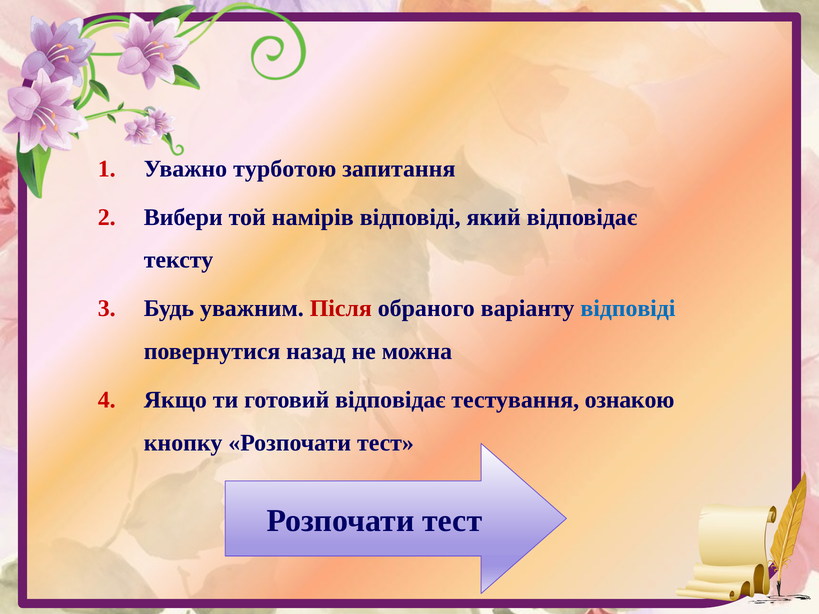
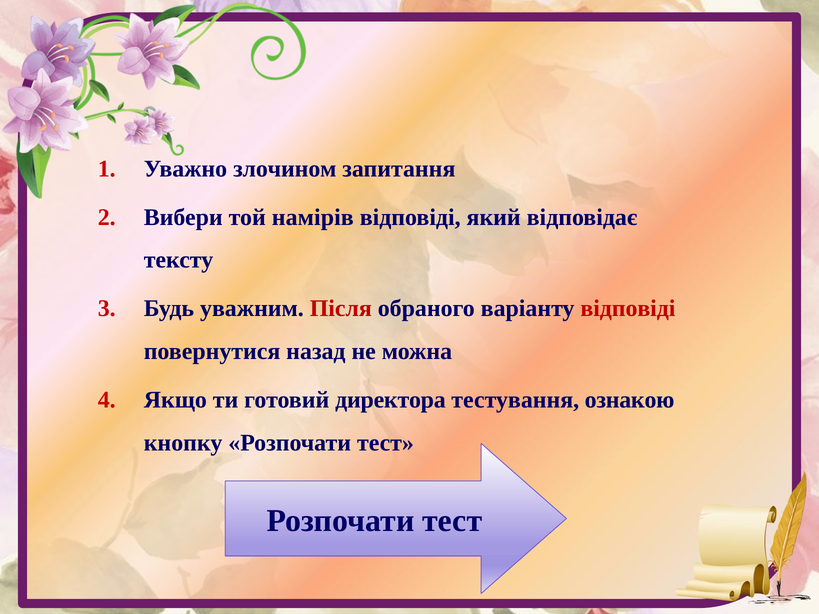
турботою: турботою -> злочином
відповіді at (628, 309) colour: blue -> red
готовий відповідає: відповідає -> директора
